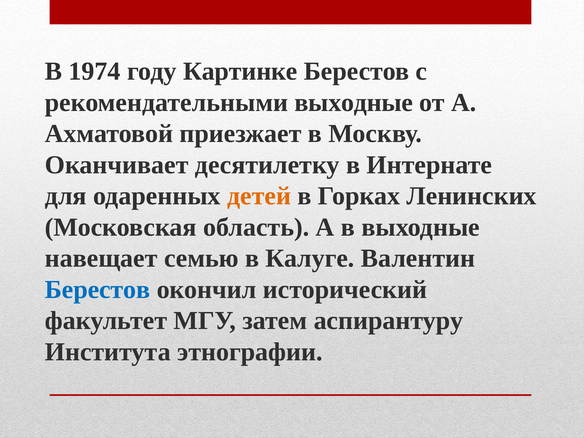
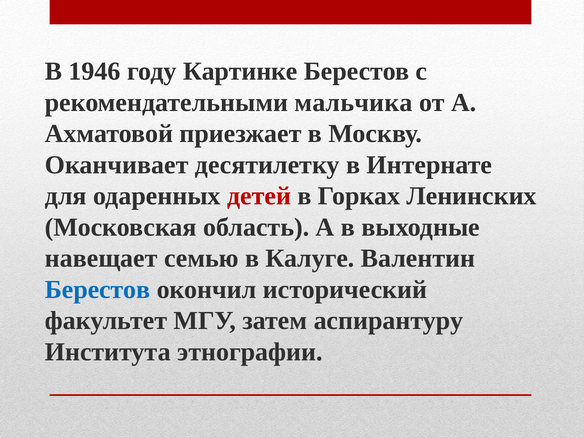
1974: 1974 -> 1946
рекомендательными выходные: выходные -> мальчика
детей colour: orange -> red
